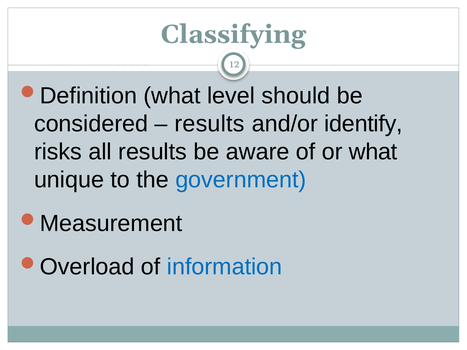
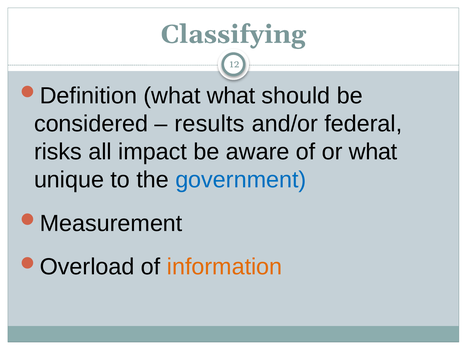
what level: level -> what
identify: identify -> federal
all results: results -> impact
information colour: blue -> orange
